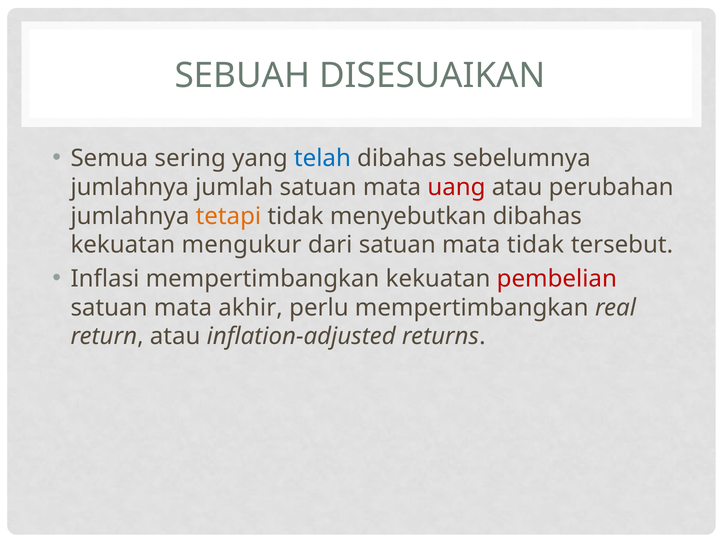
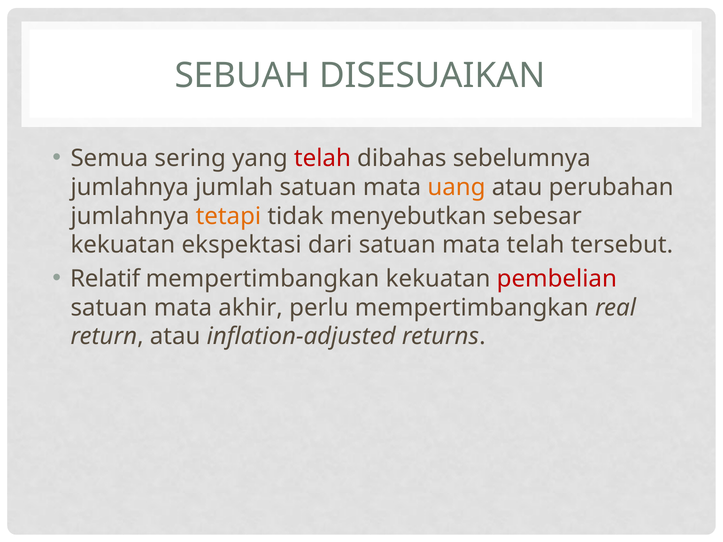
telah at (322, 158) colour: blue -> red
uang colour: red -> orange
menyebutkan dibahas: dibahas -> sebesar
mengukur: mengukur -> ekspektasi
mata tidak: tidak -> telah
Inflasi: Inflasi -> Relatif
